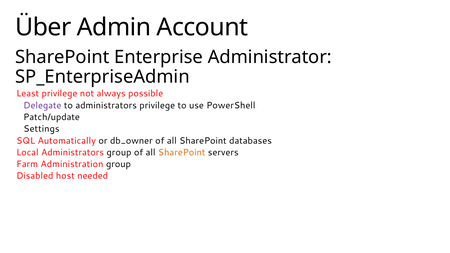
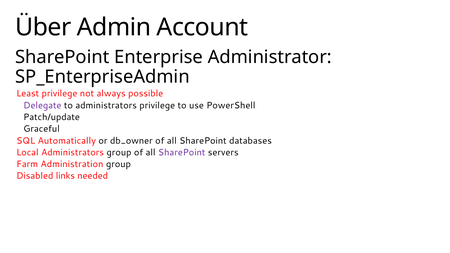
Settings: Settings -> Graceful
SharePoint at (182, 152) colour: orange -> purple
host: host -> links
